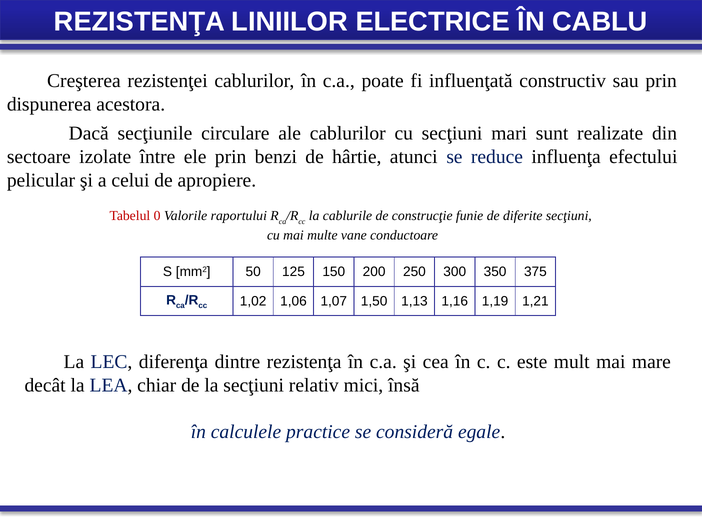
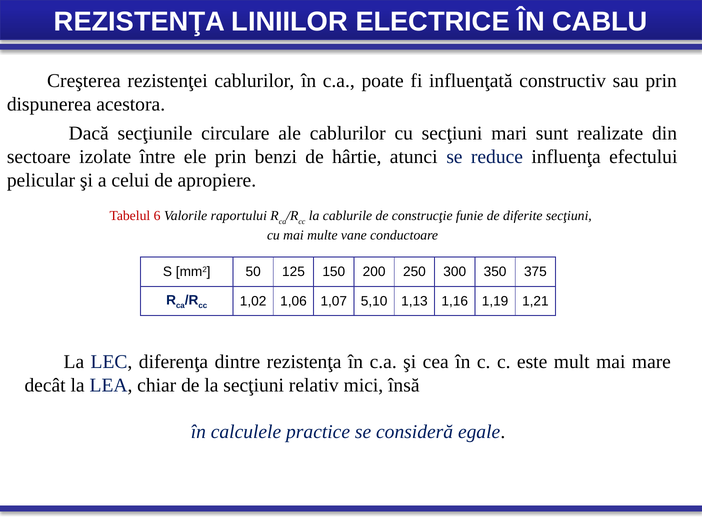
0: 0 -> 6
1,50: 1,50 -> 5,10
